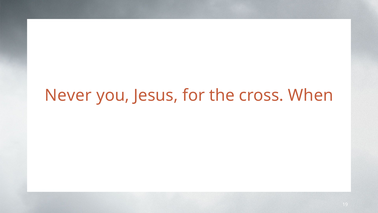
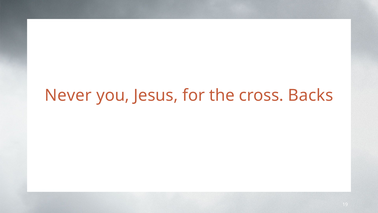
When: When -> Backs
